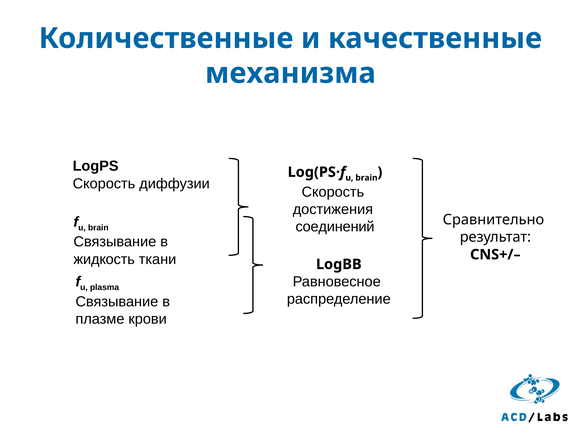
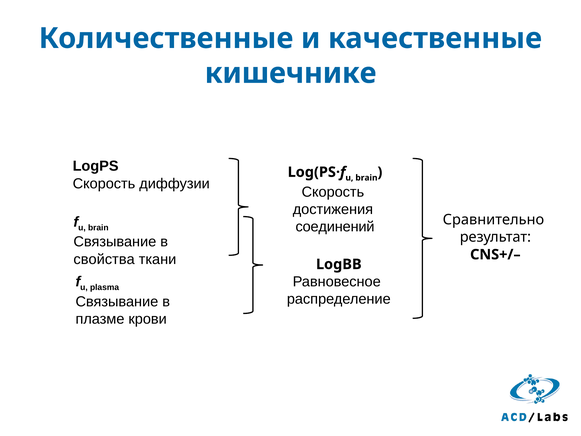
механизма: механизма -> кишечнике
жидкость: жидкость -> свойства
